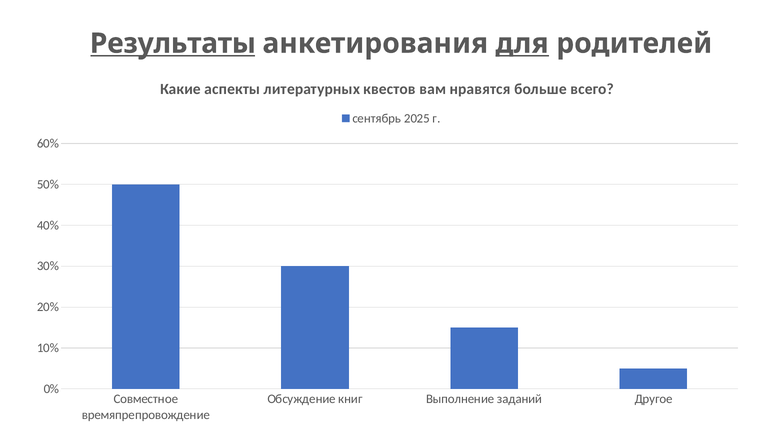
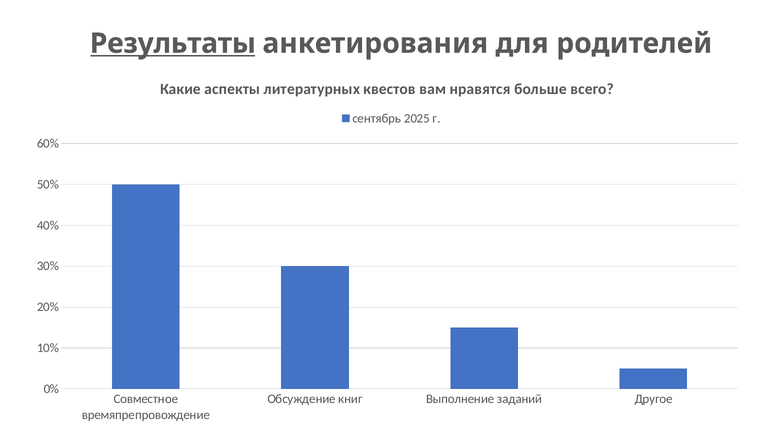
для underline: present -> none
